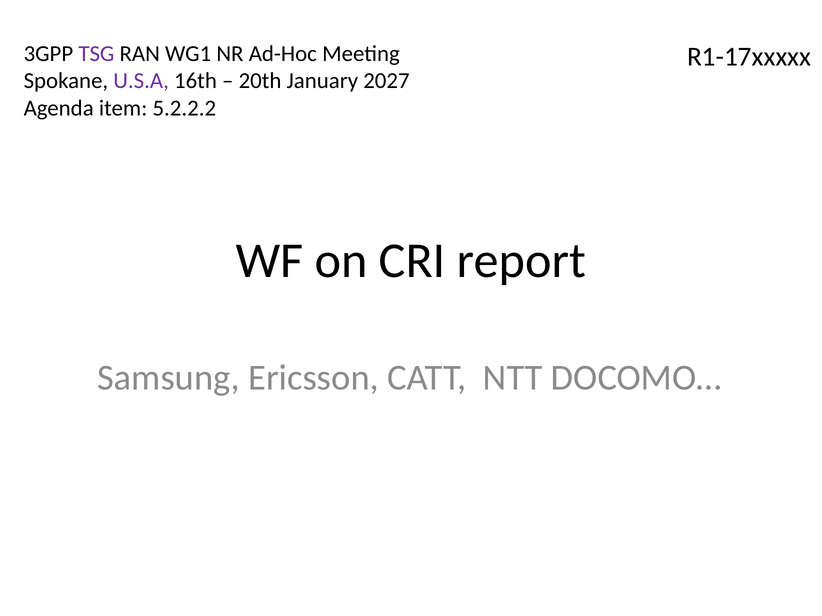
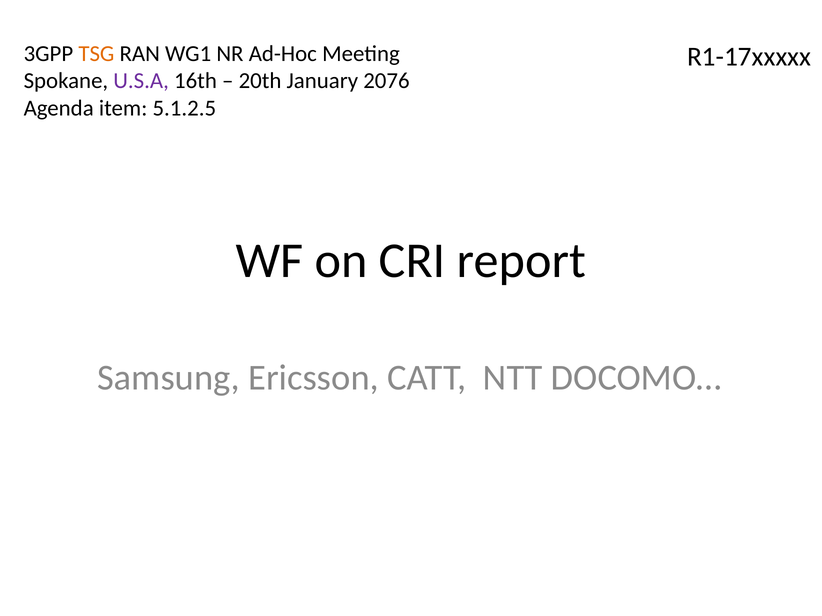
TSG colour: purple -> orange
2027: 2027 -> 2076
5.2.2.2: 5.2.2.2 -> 5.1.2.5
